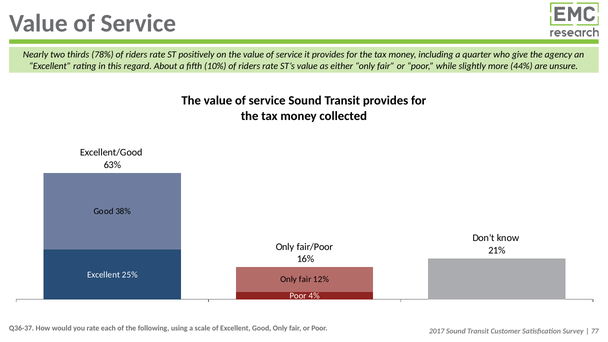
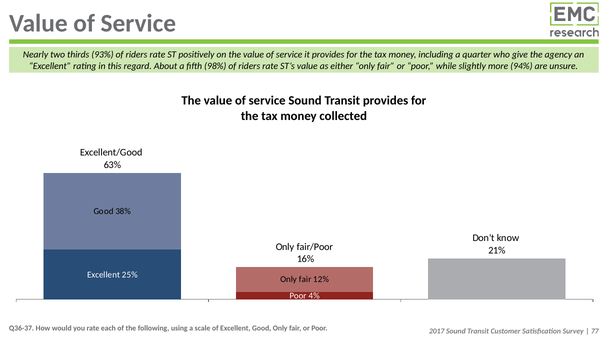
78%: 78% -> 93%
10%: 10% -> 98%
44%: 44% -> 94%
